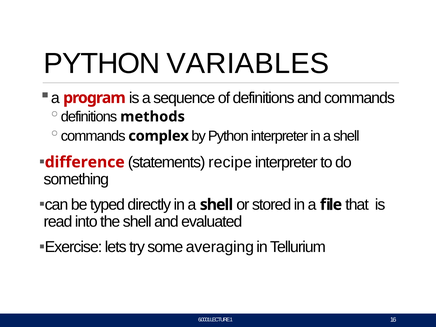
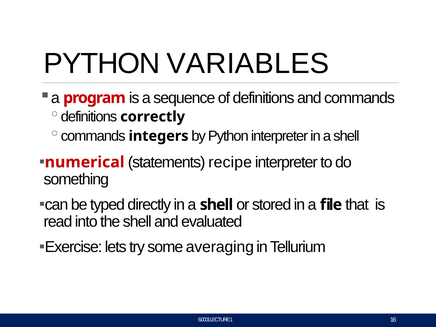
methods: methods -> correctly
complex: complex -> integers
difference: difference -> numerical
